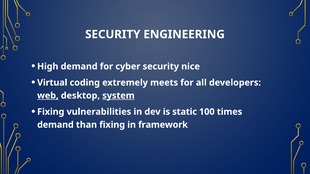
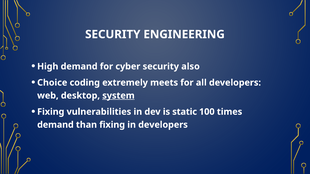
nice: nice -> also
Virtual: Virtual -> Choice
web underline: present -> none
in framework: framework -> developers
